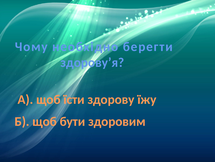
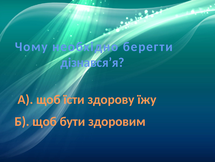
здорову’я: здорову’я -> дізнався’я
